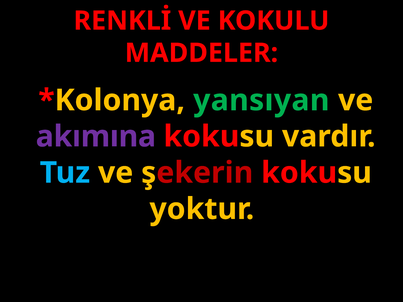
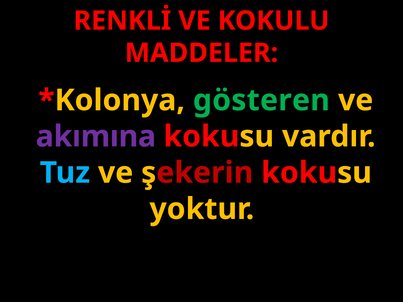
yansıyan: yansıyan -> gösteren
